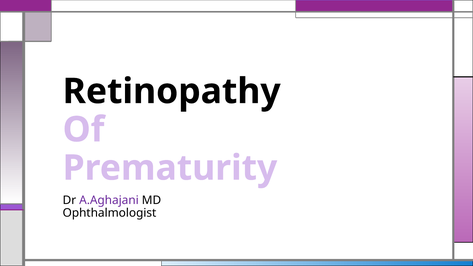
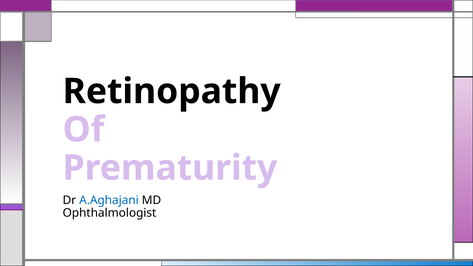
A.Aghajani colour: purple -> blue
